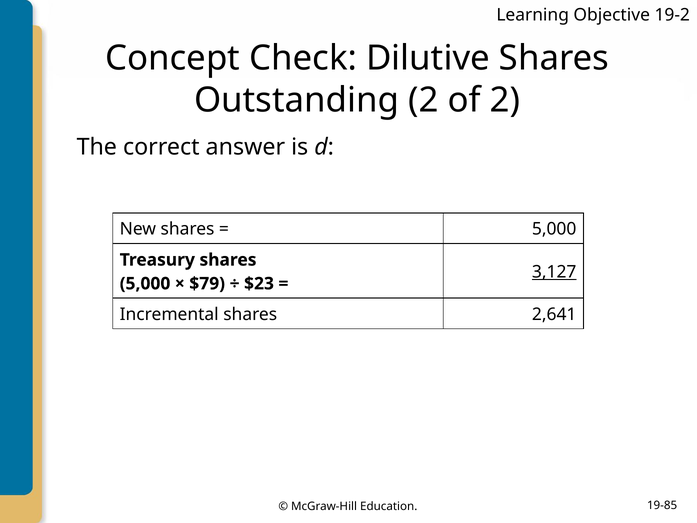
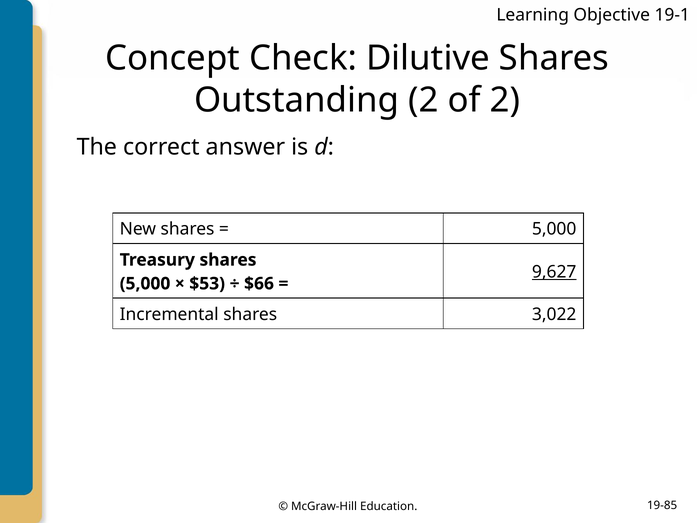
19-2: 19-2 -> 19-1
3,127: 3,127 -> 9,627
$79: $79 -> $53
$23: $23 -> $66
2,641: 2,641 -> 3,022
